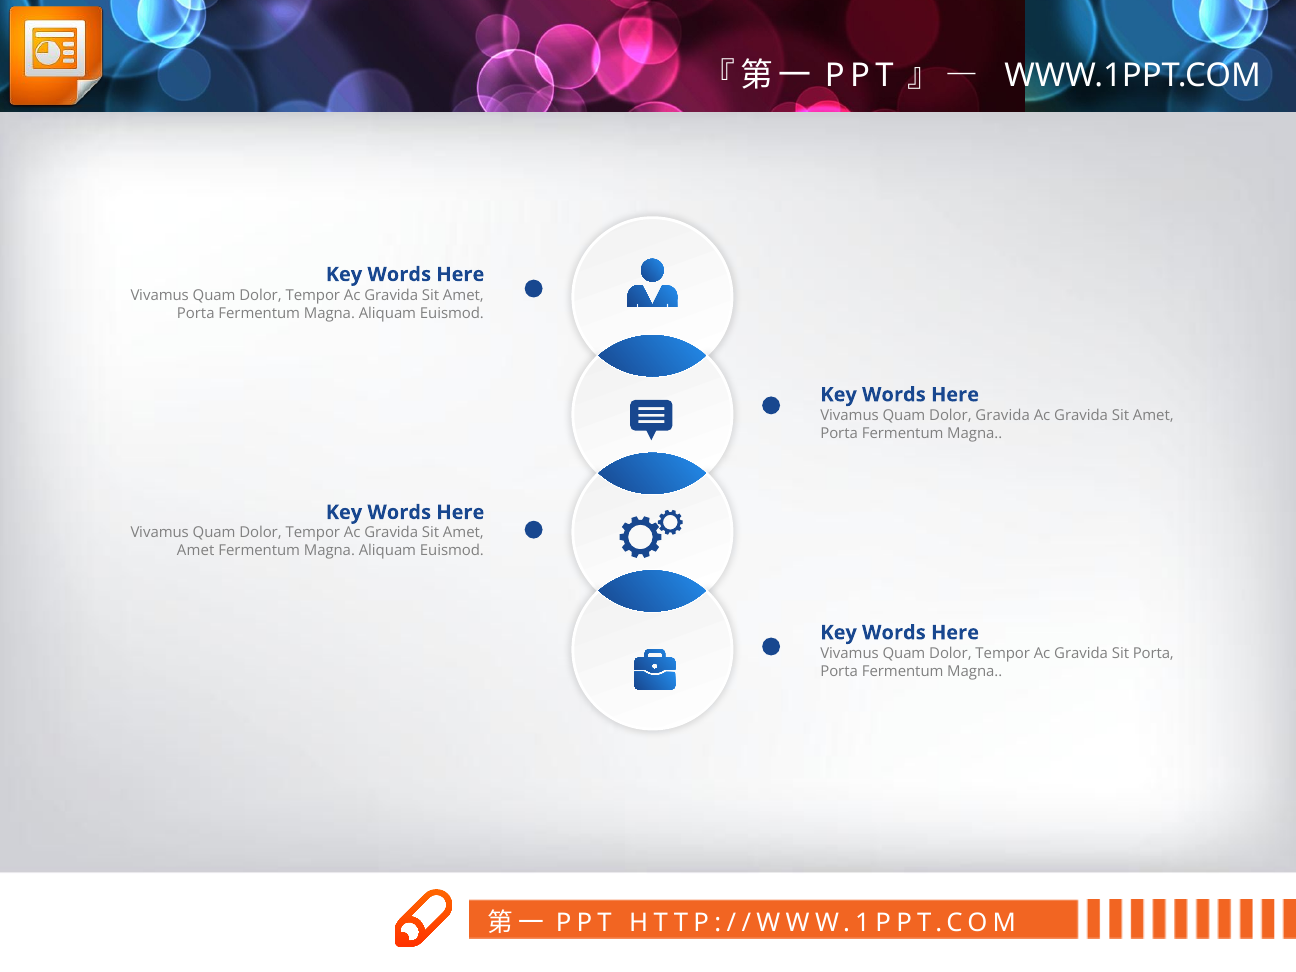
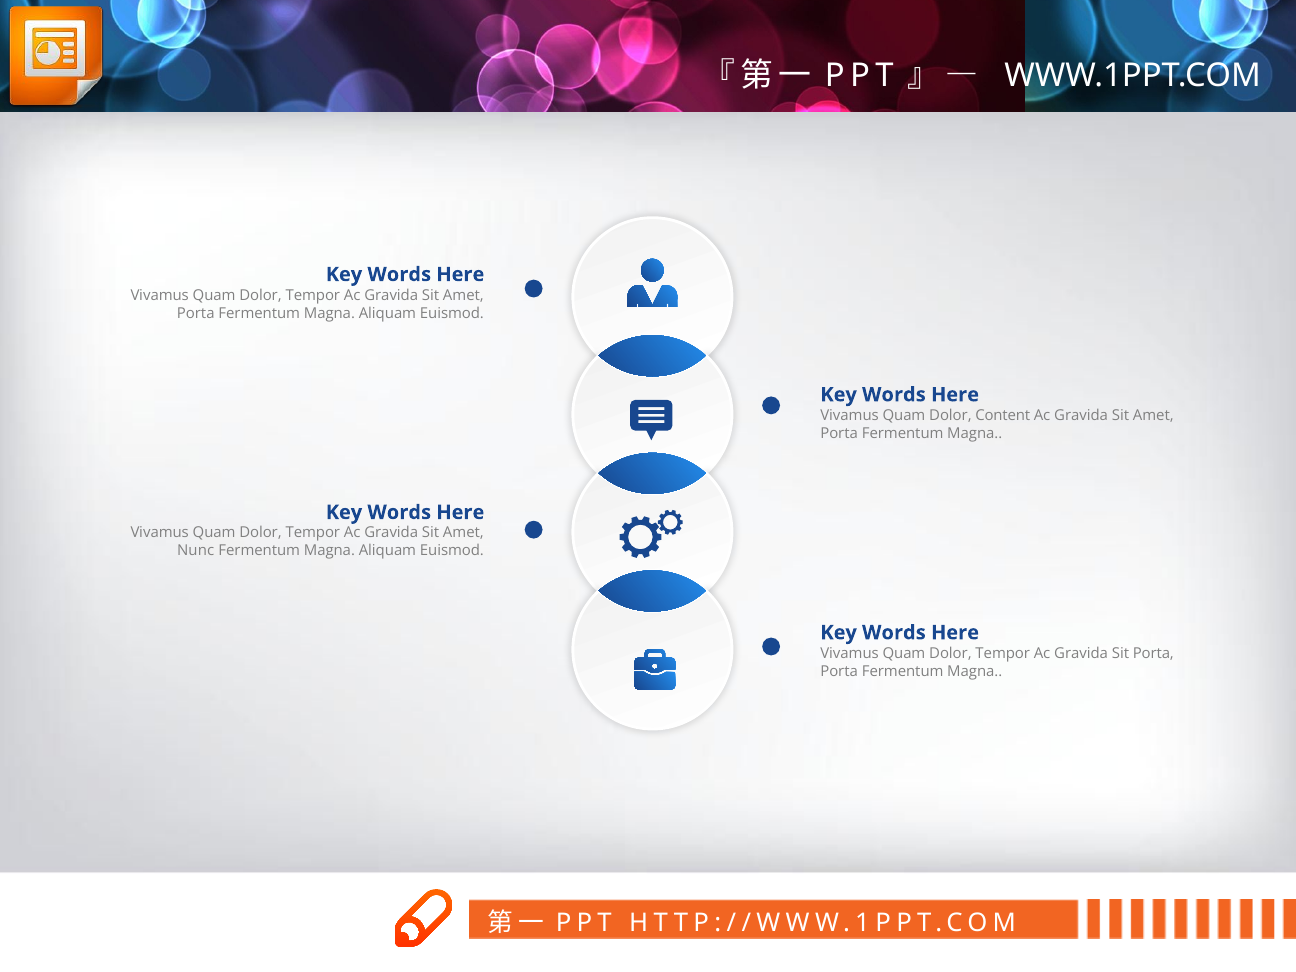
Dolor Gravida: Gravida -> Content
Amet at (196, 551): Amet -> Nunc
